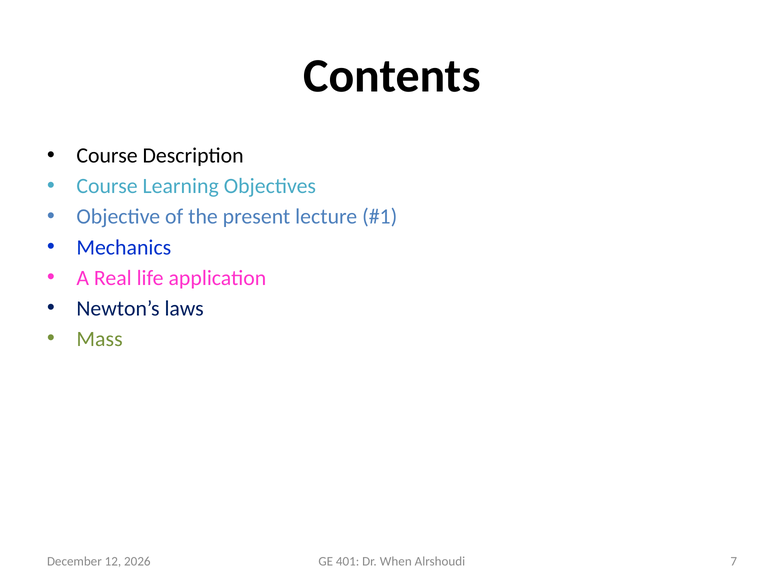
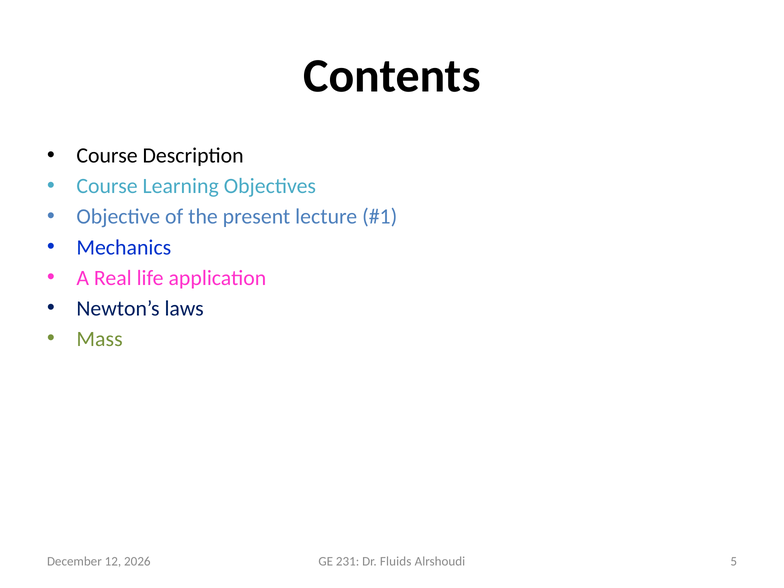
7: 7 -> 5
401: 401 -> 231
When: When -> Fluids
